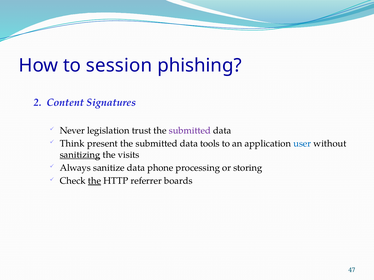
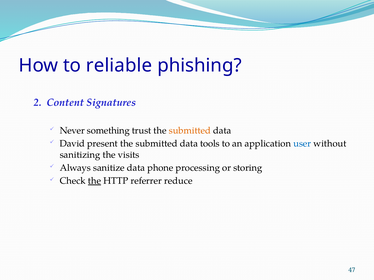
session: session -> reliable
legislation: legislation -> something
submitted at (190, 131) colour: purple -> orange
Think: Think -> David
sanitizing underline: present -> none
boards: boards -> reduce
